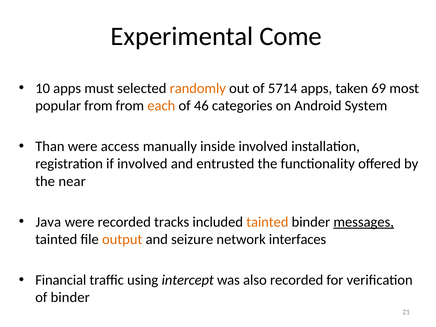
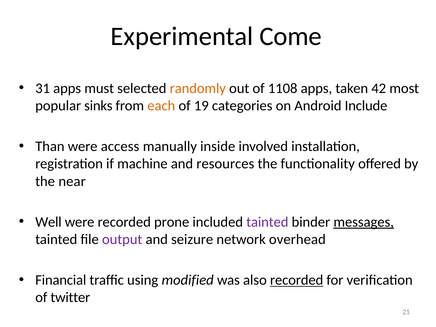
10: 10 -> 31
5714: 5714 -> 1108
69: 69 -> 42
popular from: from -> sinks
46: 46 -> 19
System: System -> Include
if involved: involved -> machine
entrusted: entrusted -> resources
Java: Java -> Well
tracks: tracks -> prone
tainted at (267, 222) colour: orange -> purple
output colour: orange -> purple
interfaces: interfaces -> overhead
intercept: intercept -> modified
recorded at (297, 280) underline: none -> present
of binder: binder -> twitter
